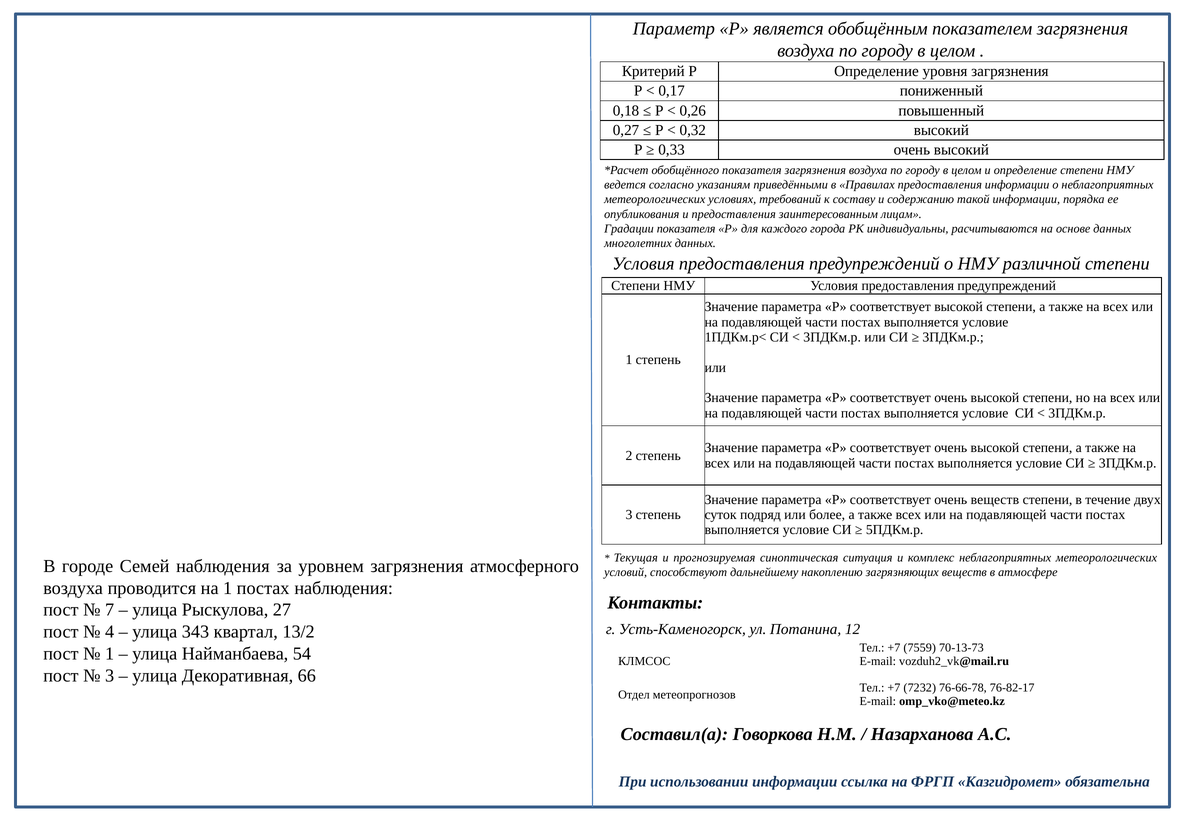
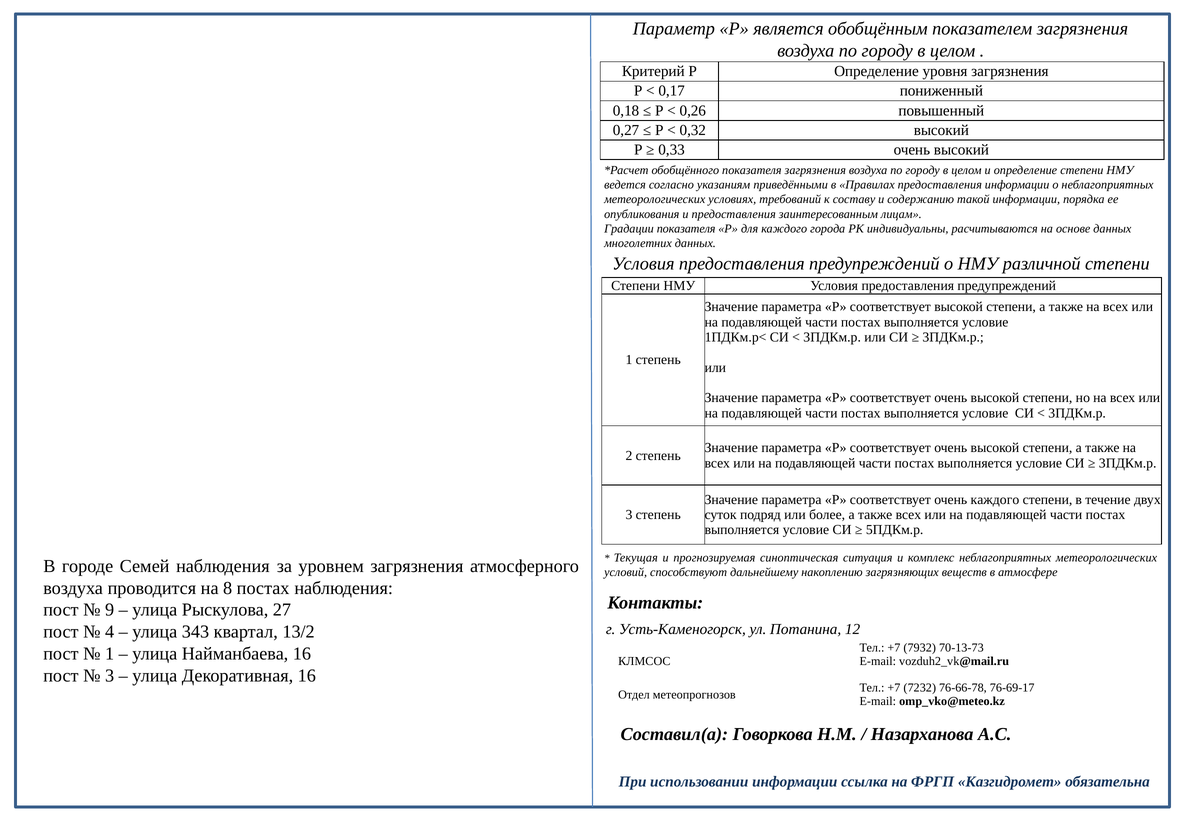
очень веществ: веществ -> каждого
на 1: 1 -> 8
7: 7 -> 9
7559: 7559 -> 7932
Найманбаева 54: 54 -> 16
Декоративная 66: 66 -> 16
76-82-17: 76-82-17 -> 76-69-17
